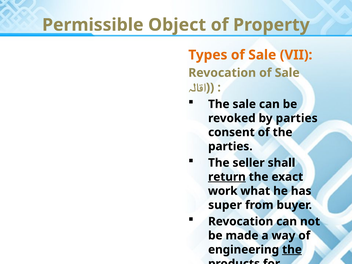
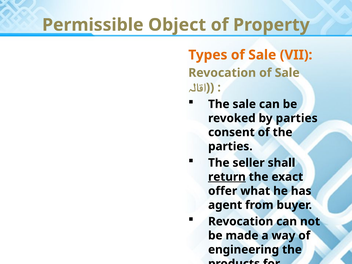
work: work -> offer
super: super -> agent
the at (292, 250) underline: present -> none
